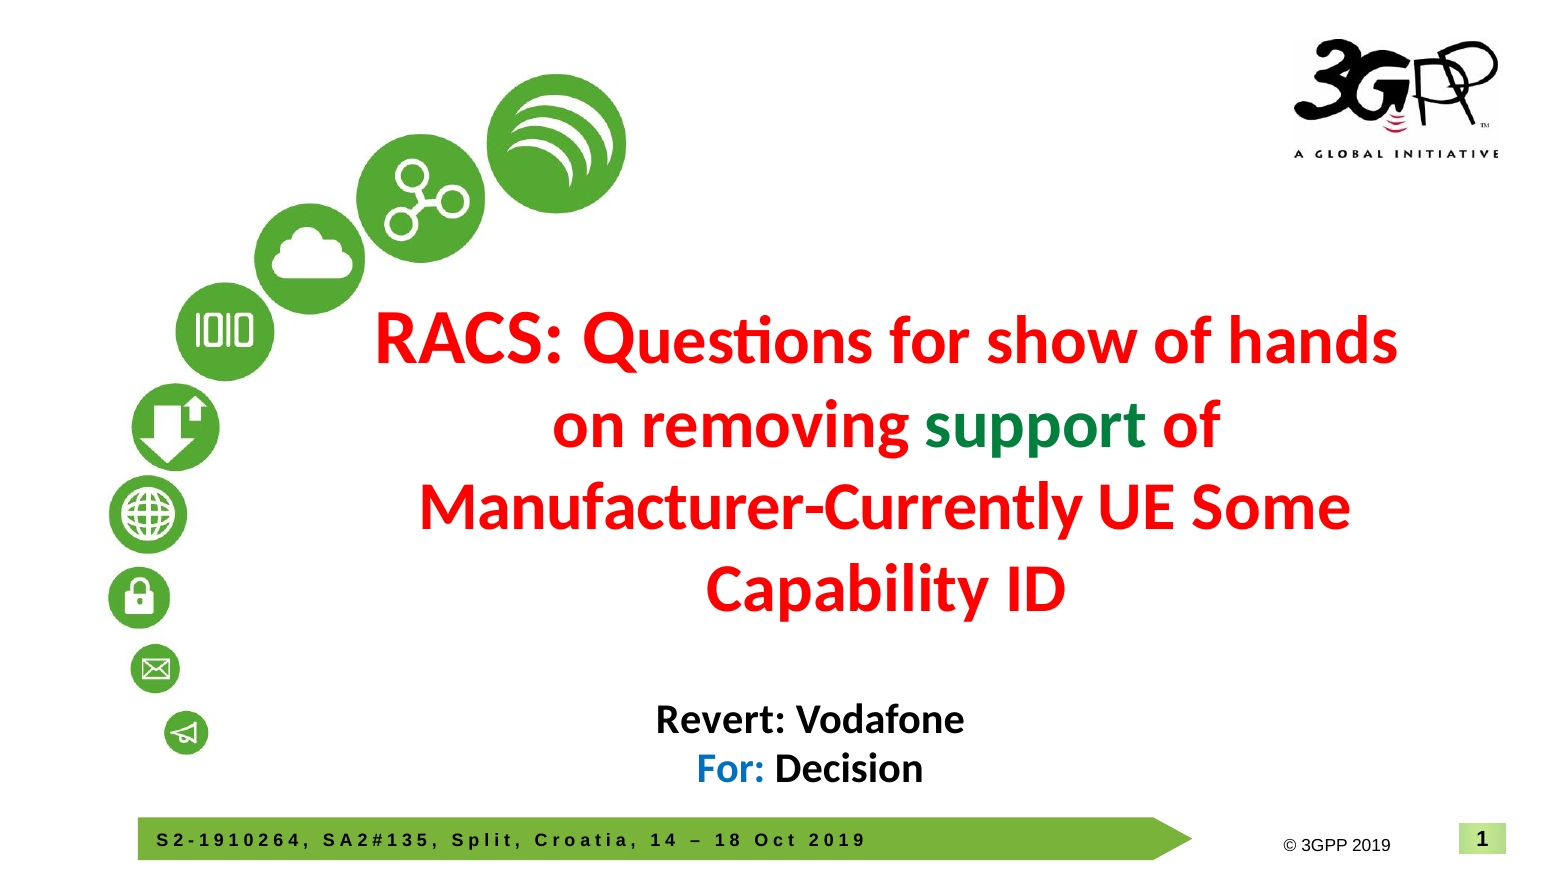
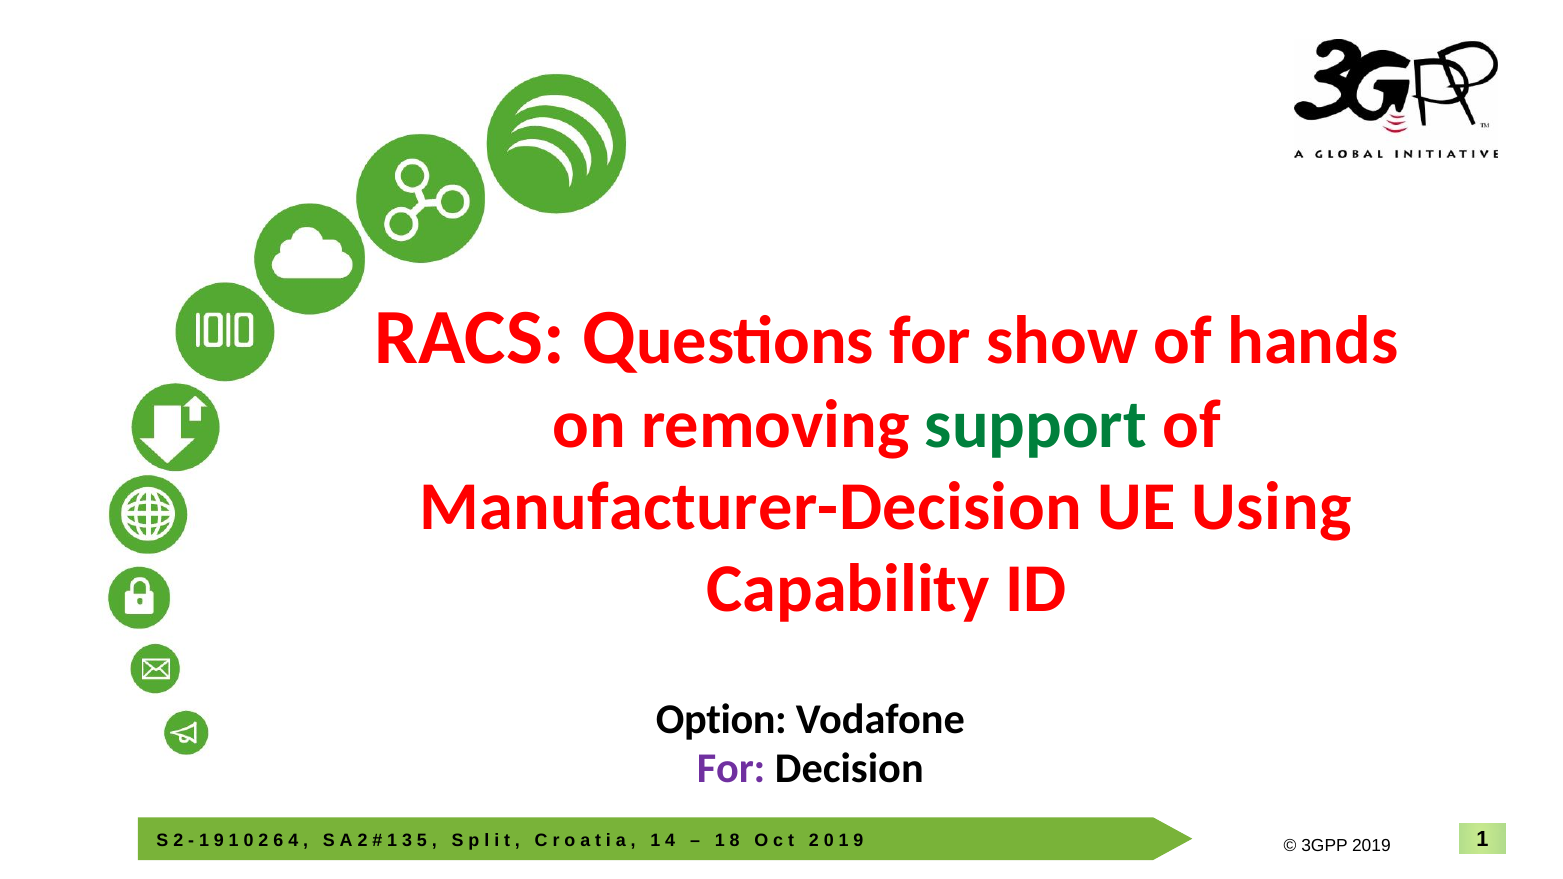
Manufacturer-Currently: Manufacturer-Currently -> Manufacturer-Decision
Some: Some -> Using
Revert: Revert -> Option
For at (731, 769) colour: blue -> purple
